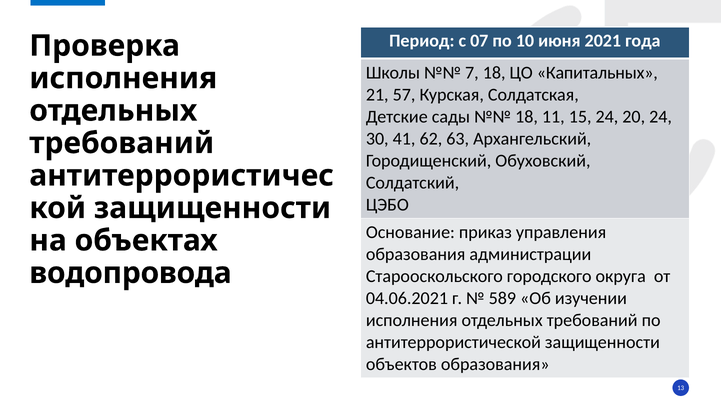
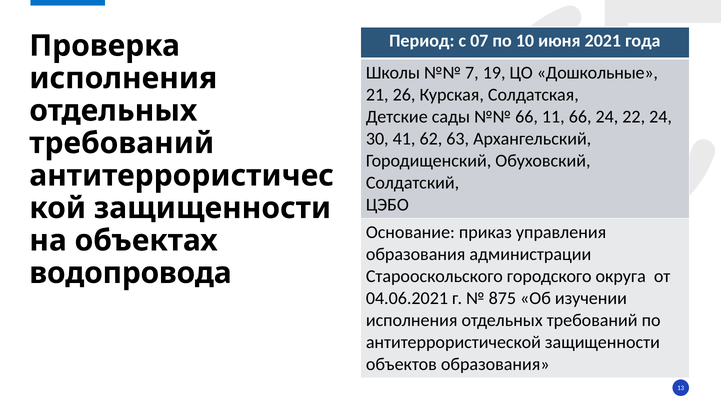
7 18: 18 -> 19
Капитальных: Капитальных -> Дошкольные
57: 57 -> 26
18 at (527, 116): 18 -> 66
11 15: 15 -> 66
20: 20 -> 22
589: 589 -> 875
